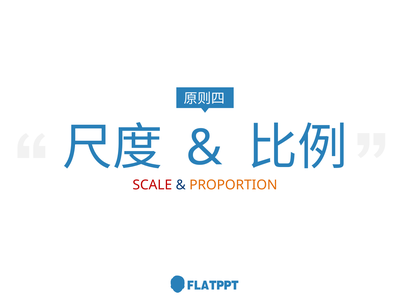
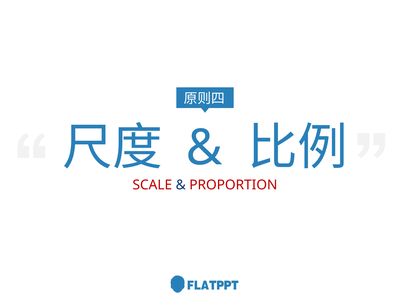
PROPORTION colour: orange -> red
